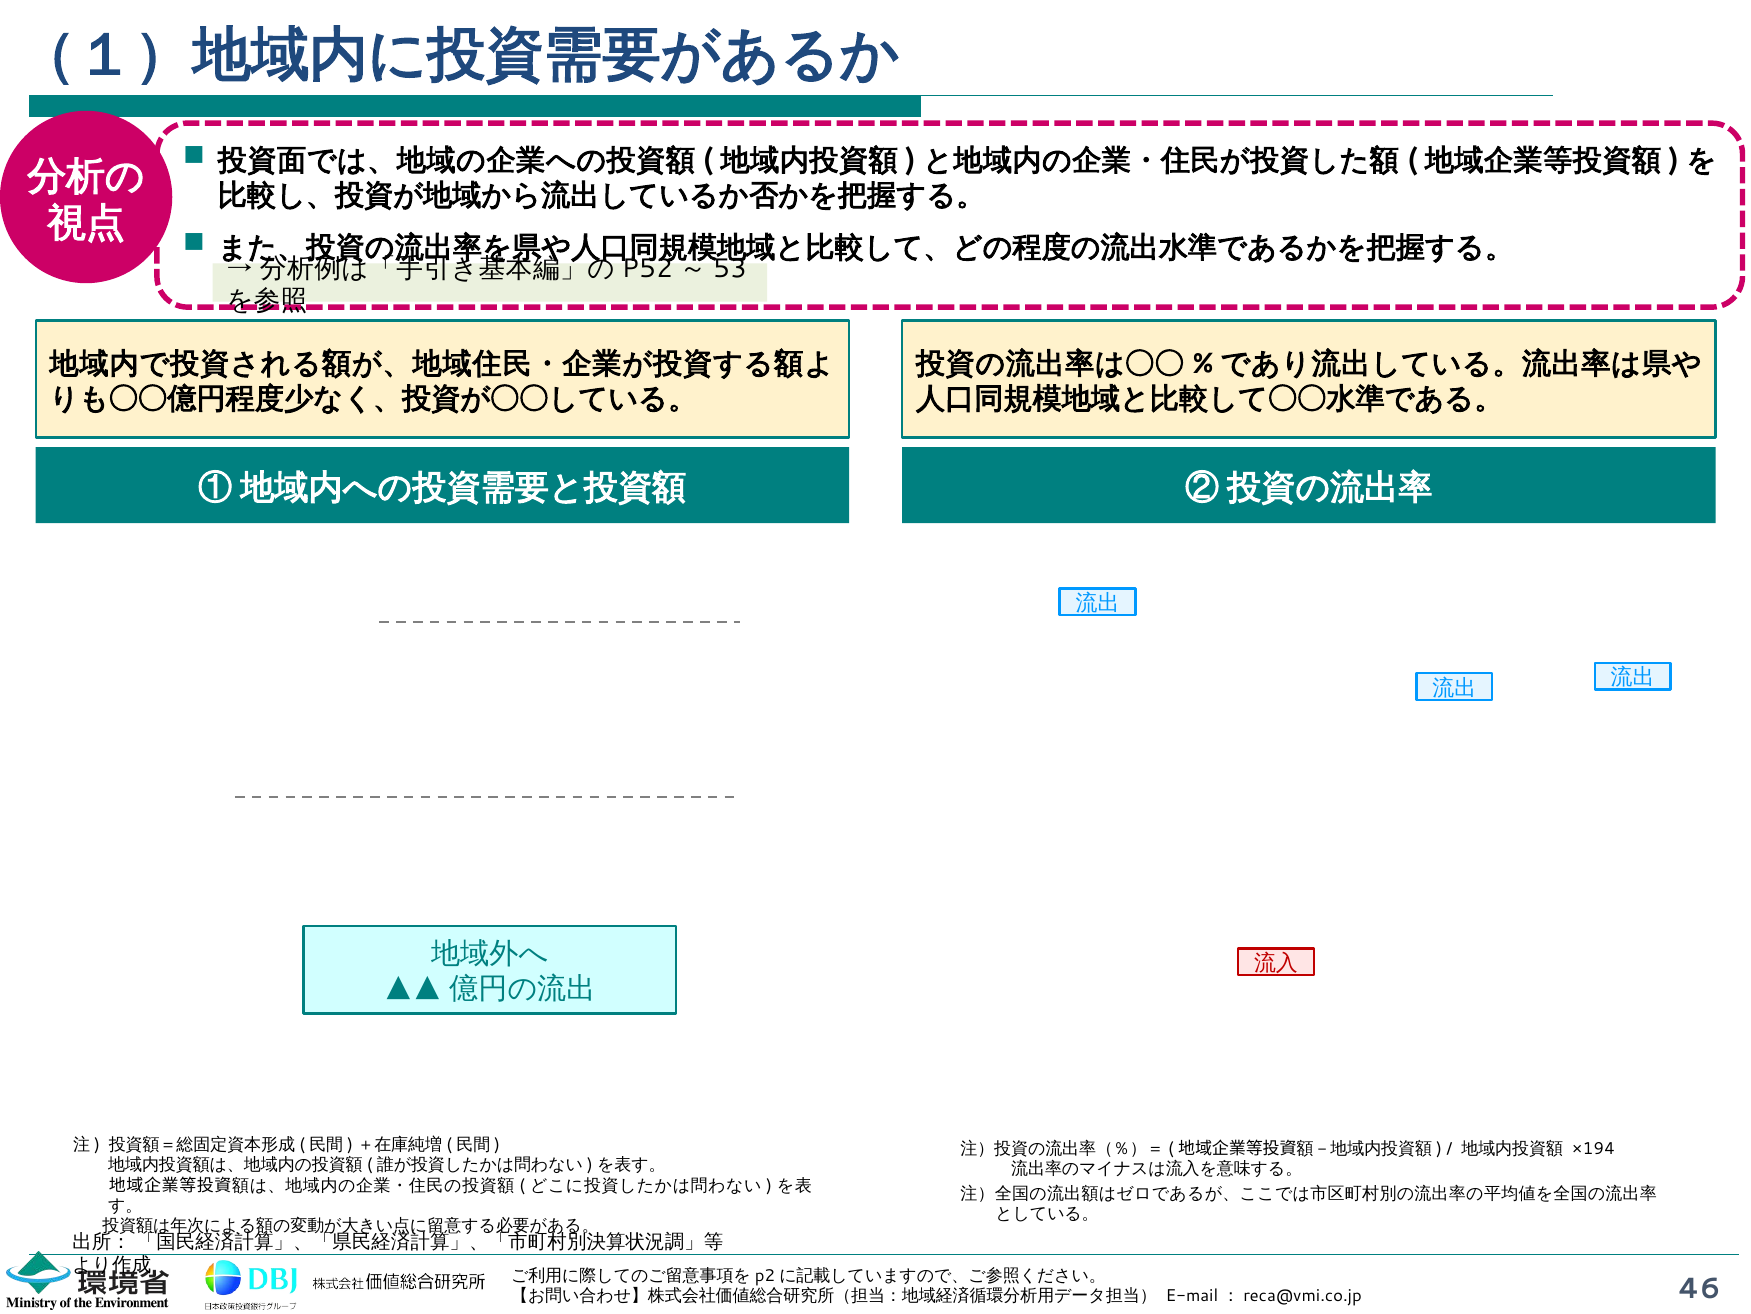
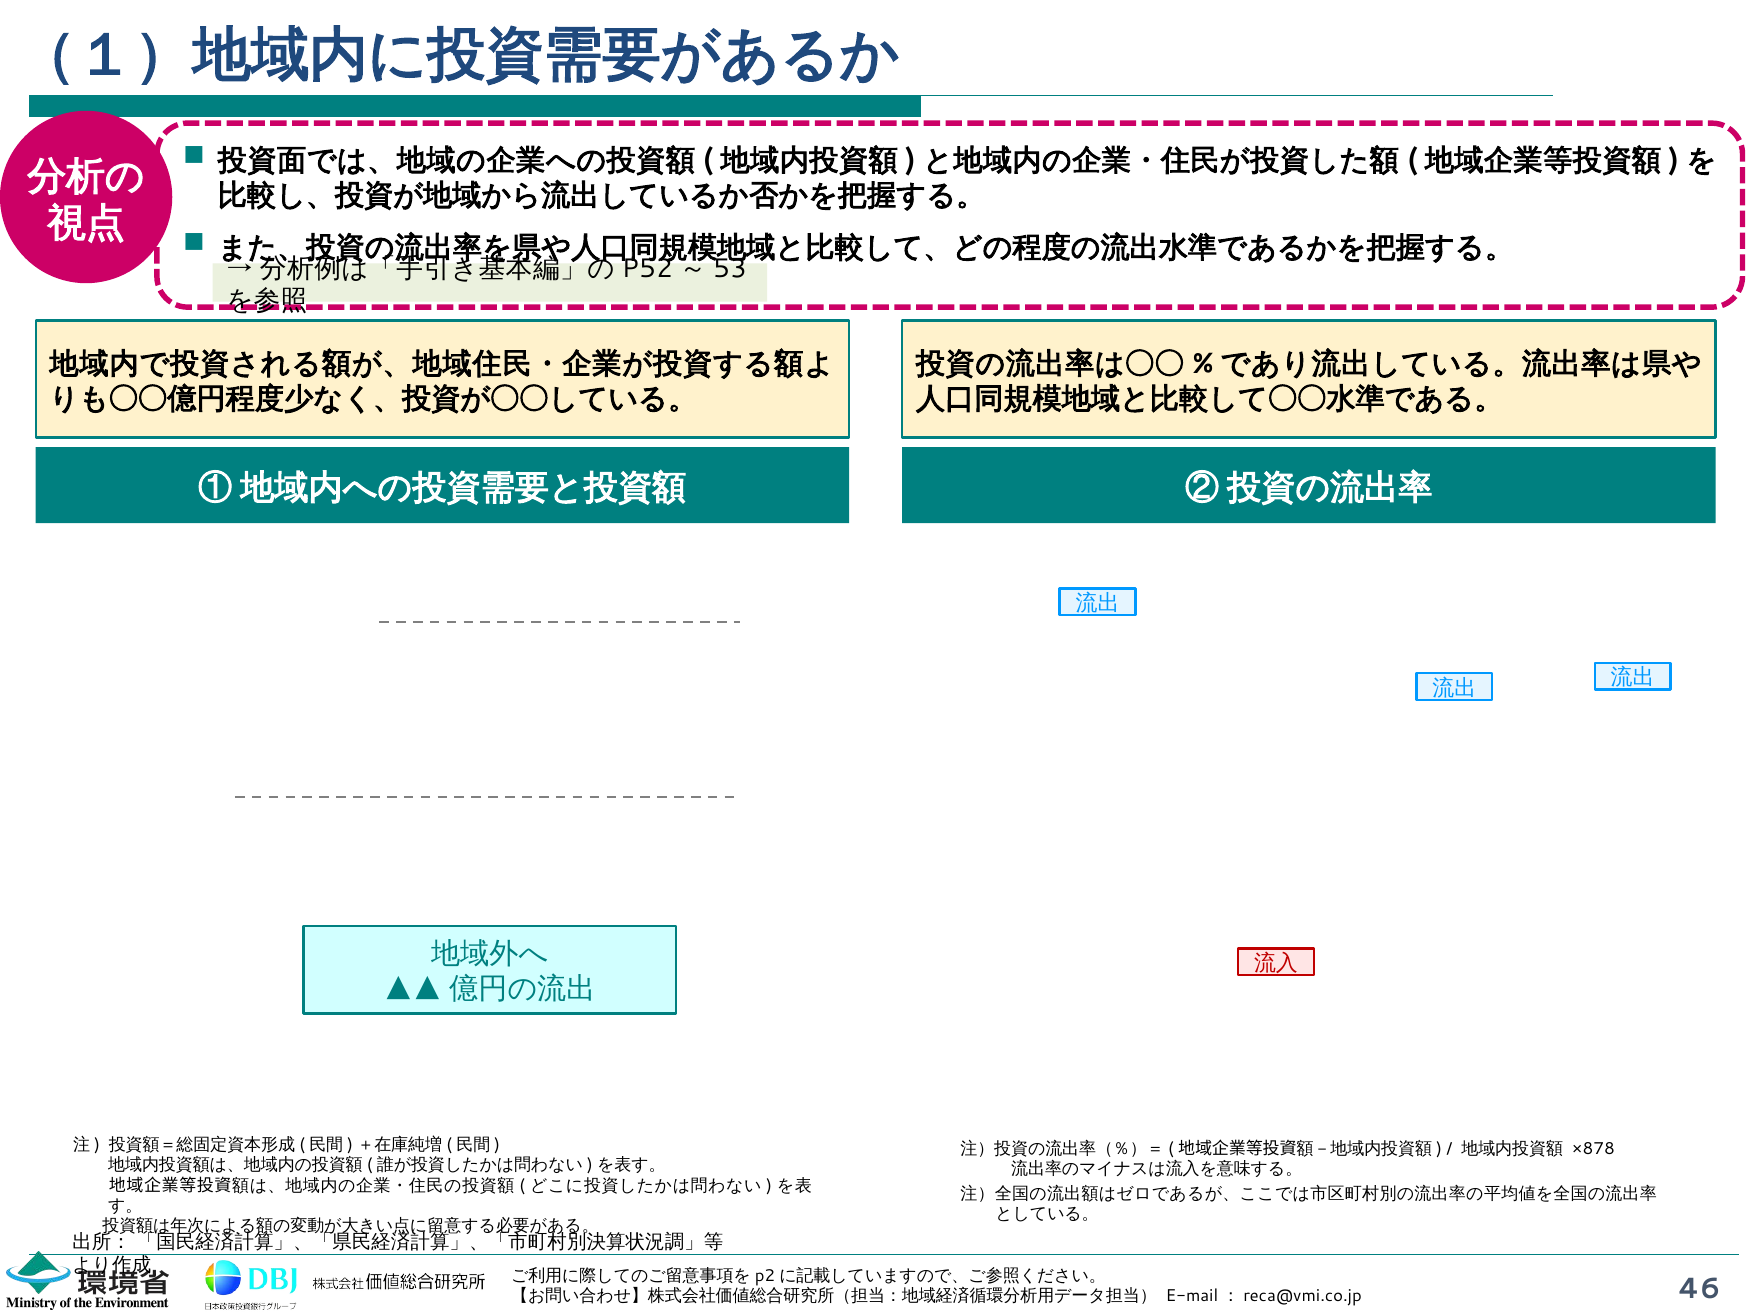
×194: ×194 -> ×878
